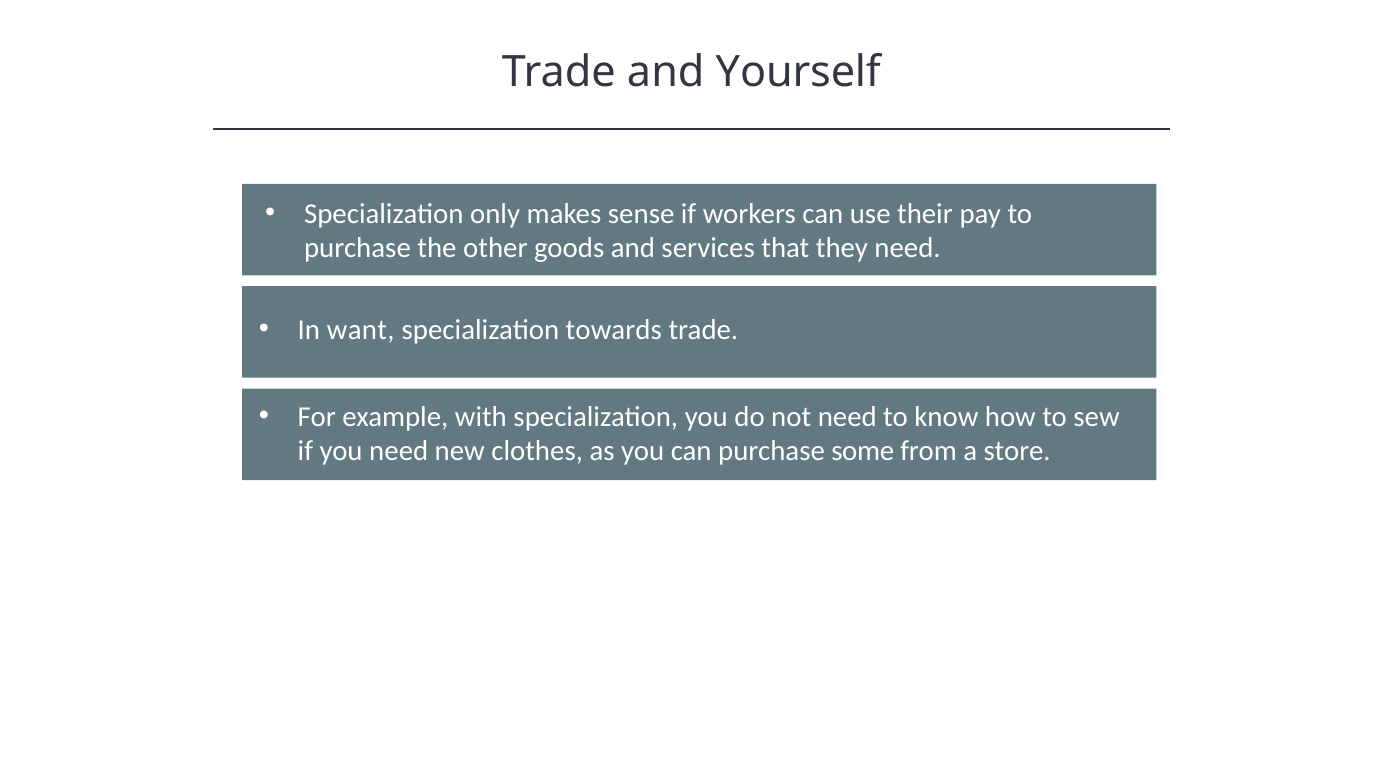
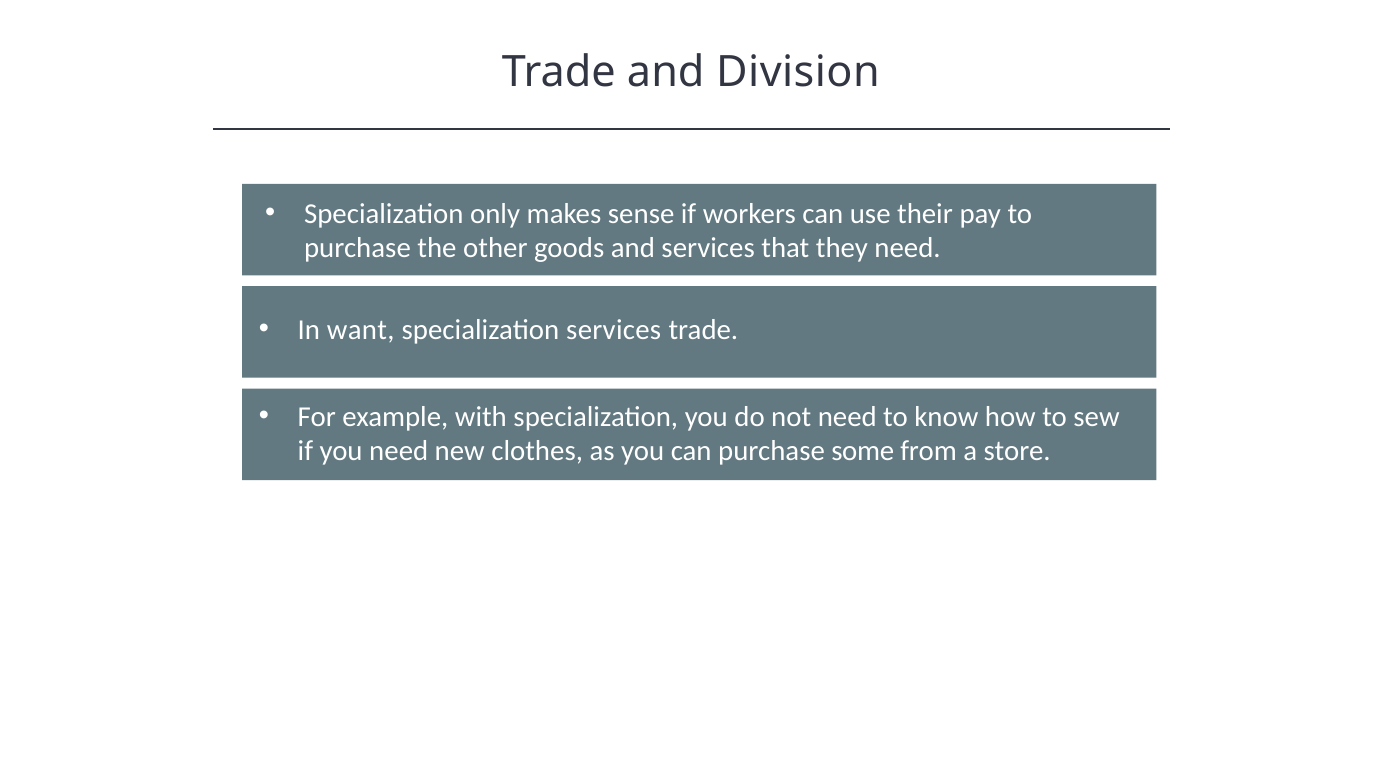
Yourself: Yourself -> Division
specialization towards: towards -> services
